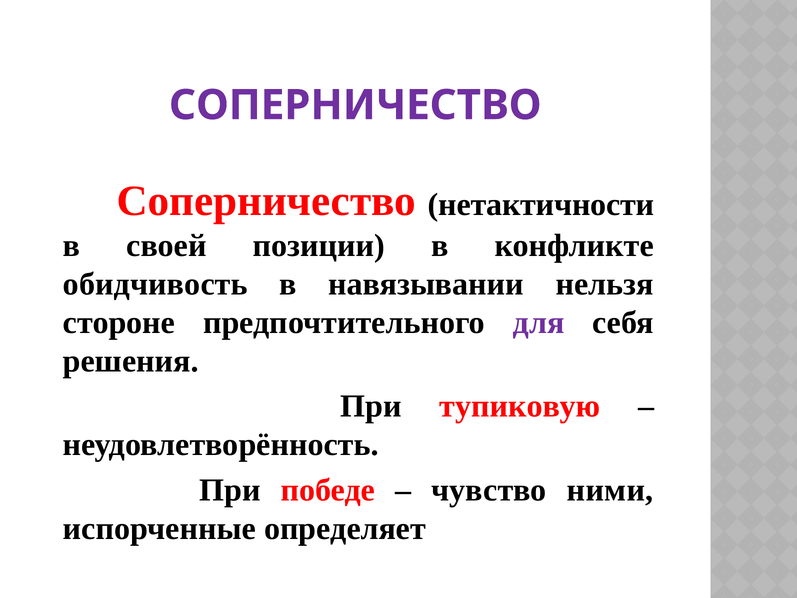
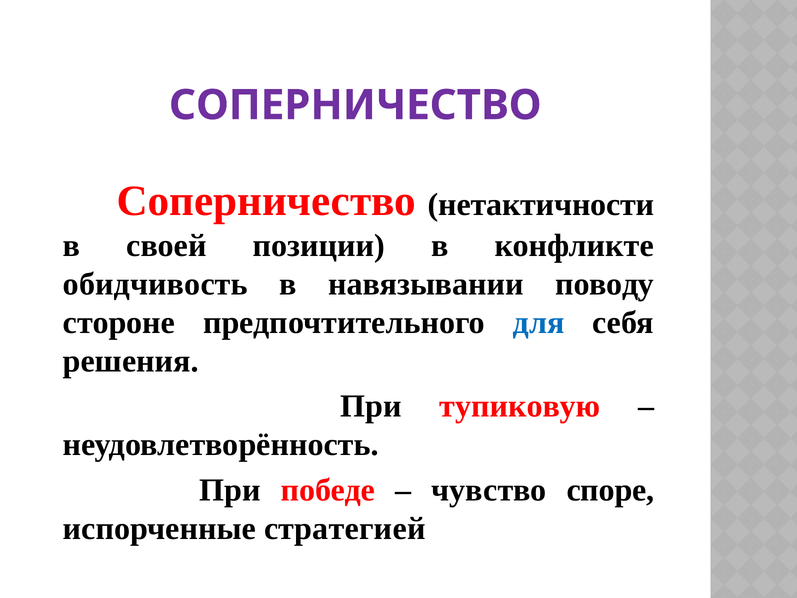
нельзя: нельзя -> поводу
для colour: purple -> blue
ними: ними -> споре
определяет: определяет -> стратегией
